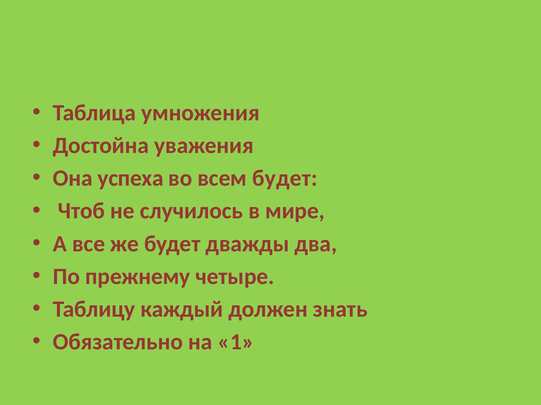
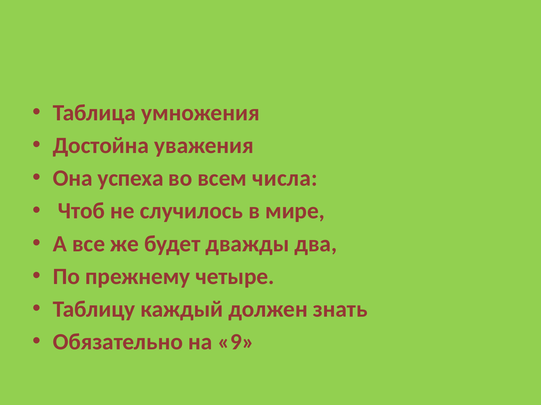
всем будет: будет -> числа
1: 1 -> 9
